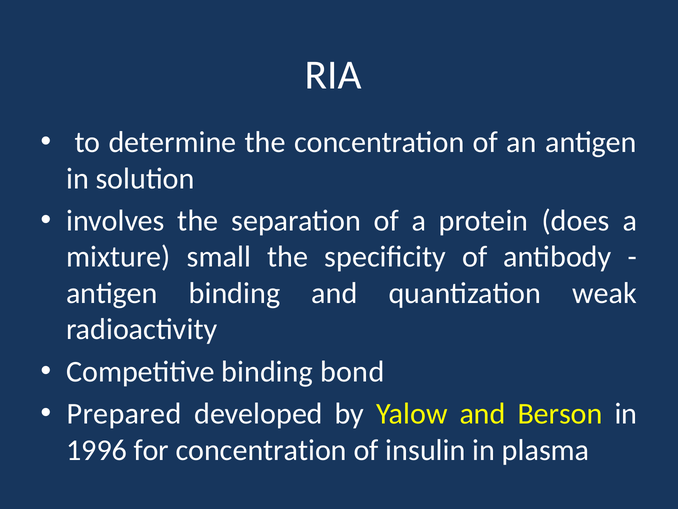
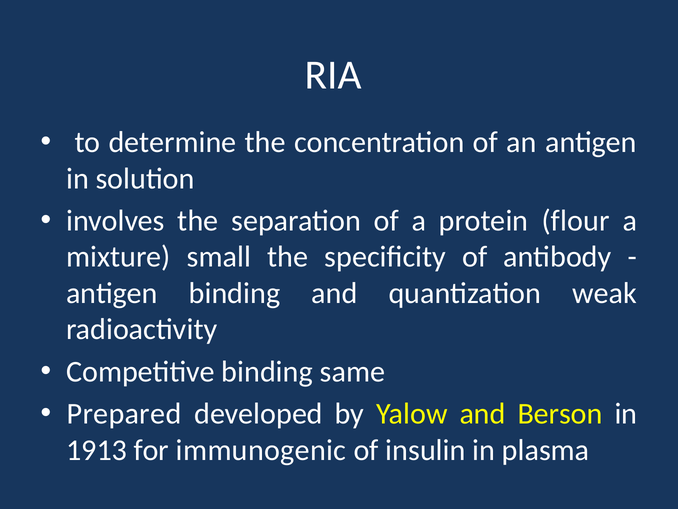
does: does -> flour
bond: bond -> same
1996: 1996 -> 1913
for concentration: concentration -> immunogenic
